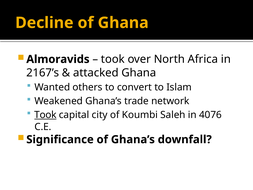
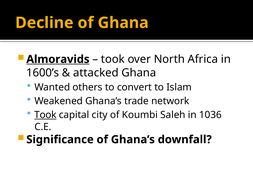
Almoravids underline: none -> present
2167’s: 2167’s -> 1600’s
4076: 4076 -> 1036
